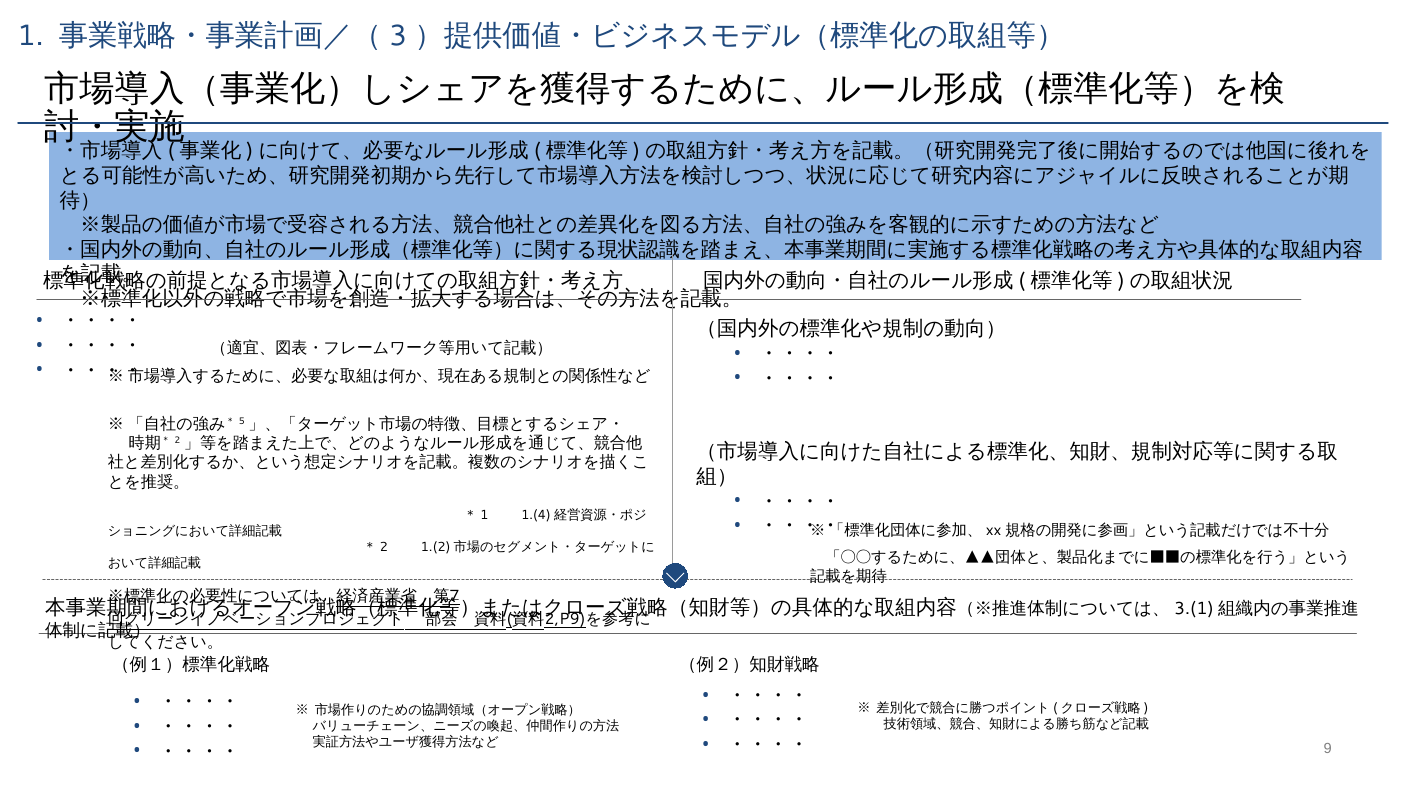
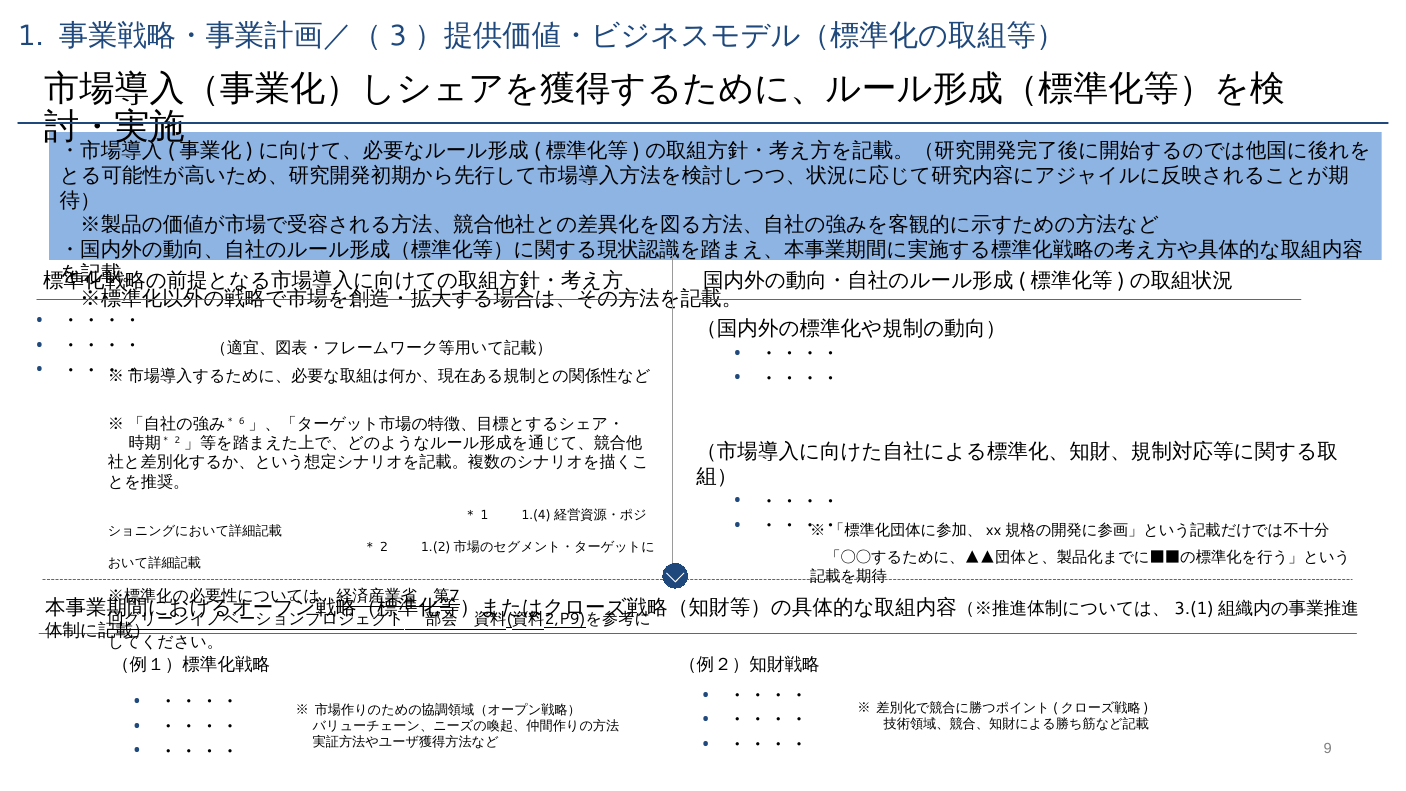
5: 5 -> 6
